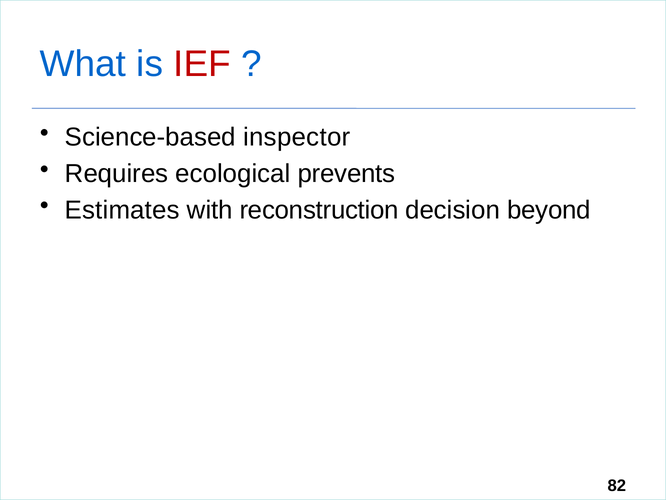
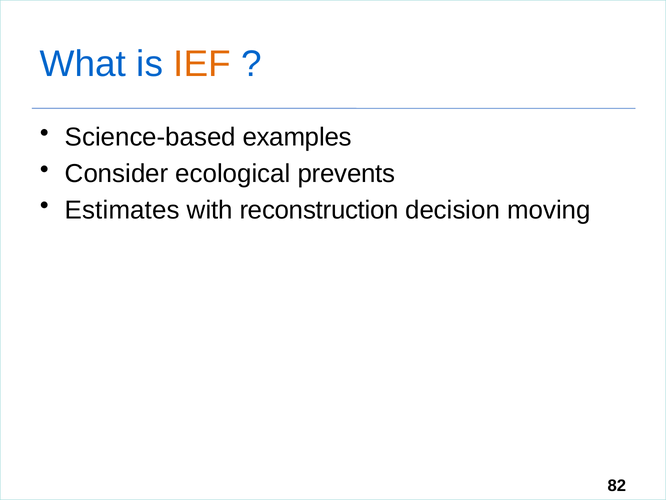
IEF colour: red -> orange
inspector: inspector -> examples
Requires: Requires -> Consider
beyond: beyond -> moving
